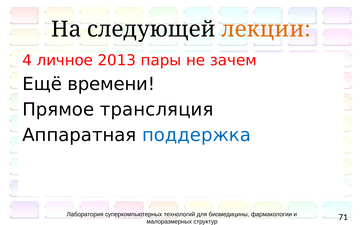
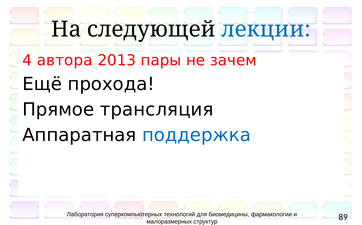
лекции colour: orange -> blue
личное: личное -> автора
времени: времени -> прохода
71: 71 -> 89
